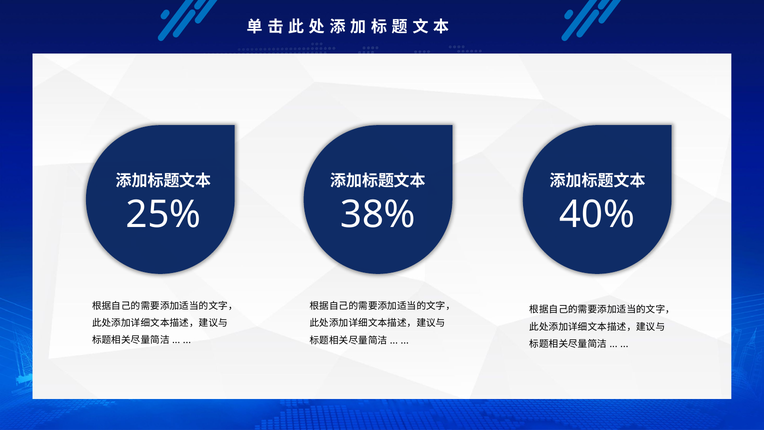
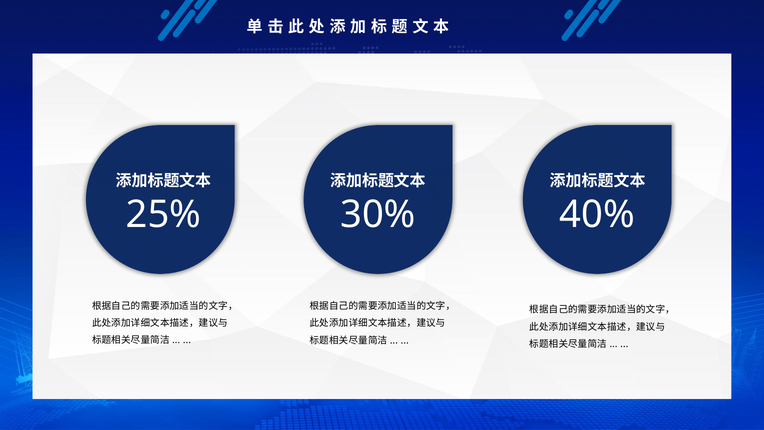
38%: 38% -> 30%
